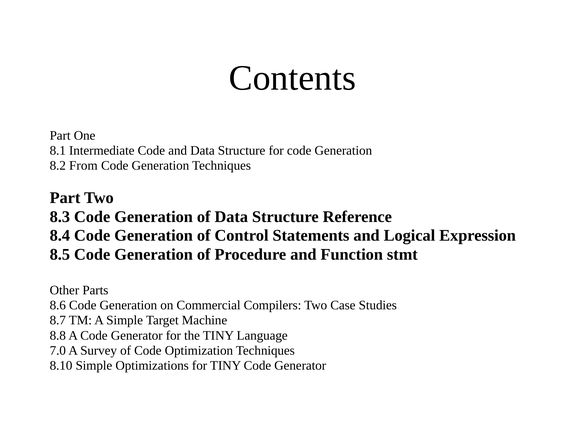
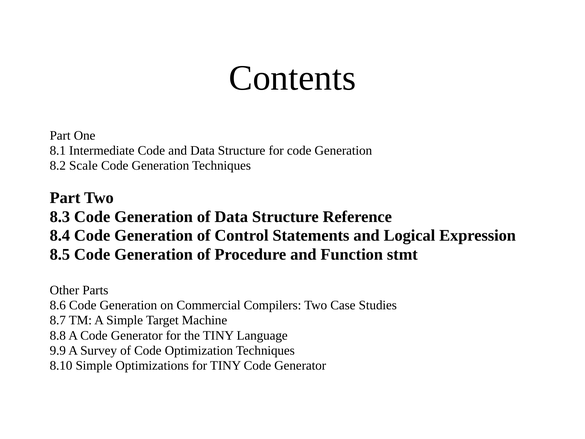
From: From -> Scale
7.0: 7.0 -> 9.9
